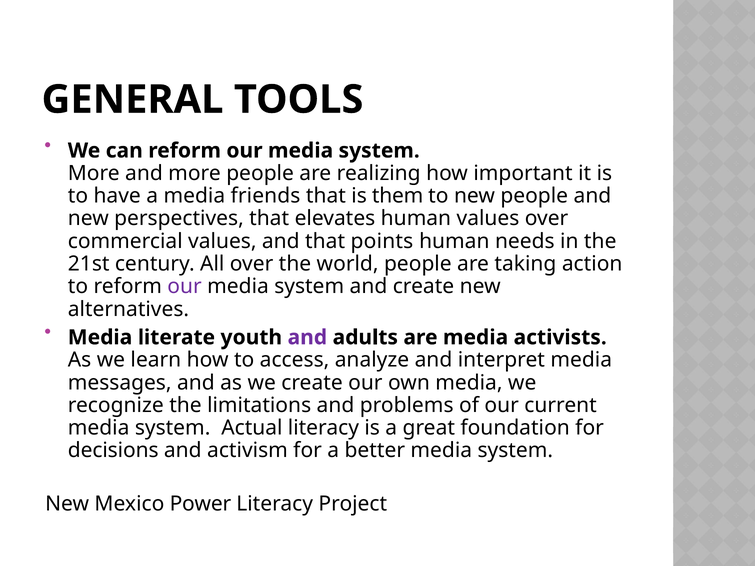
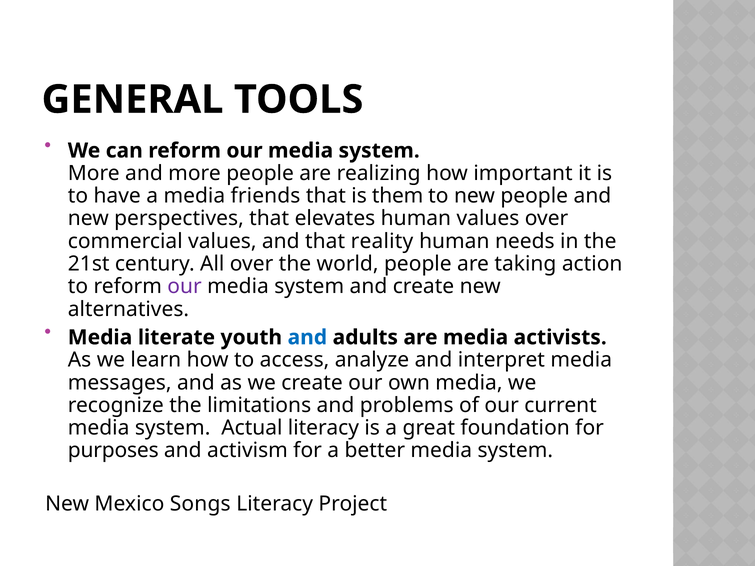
points: points -> reality
and at (307, 338) colour: purple -> blue
decisions: decisions -> purposes
Power: Power -> Songs
